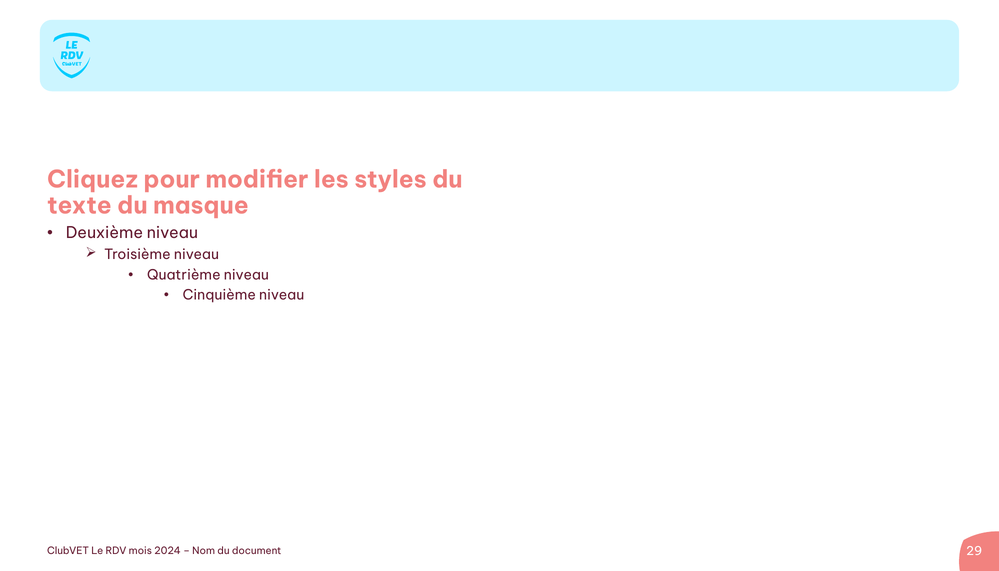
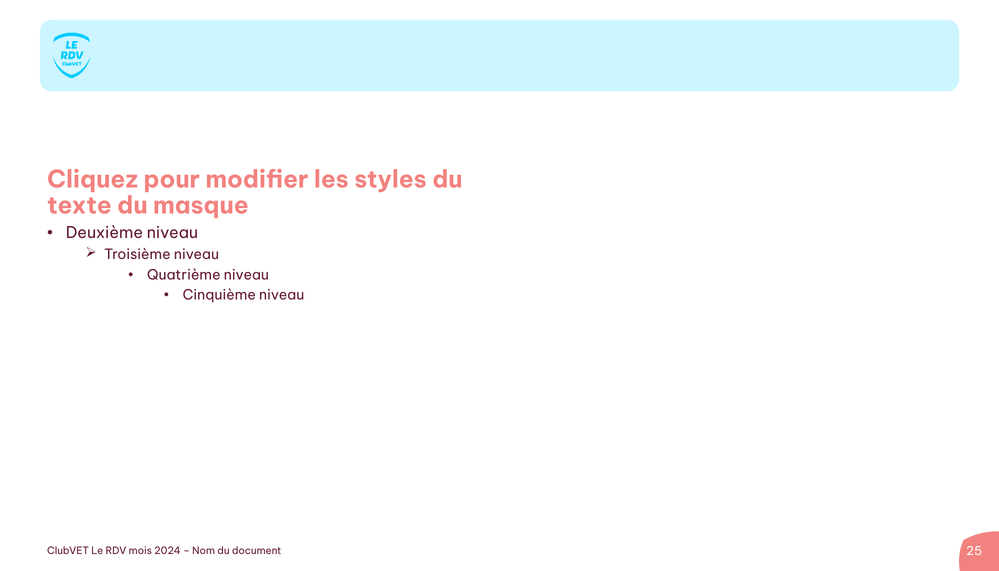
29: 29 -> 25
